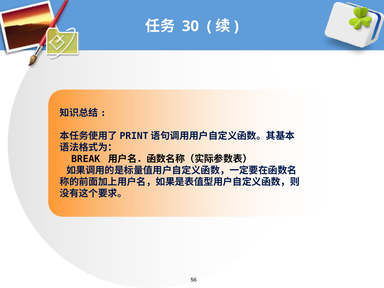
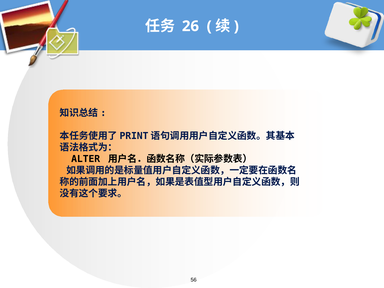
30: 30 -> 26
BREAK: BREAK -> ALTER
